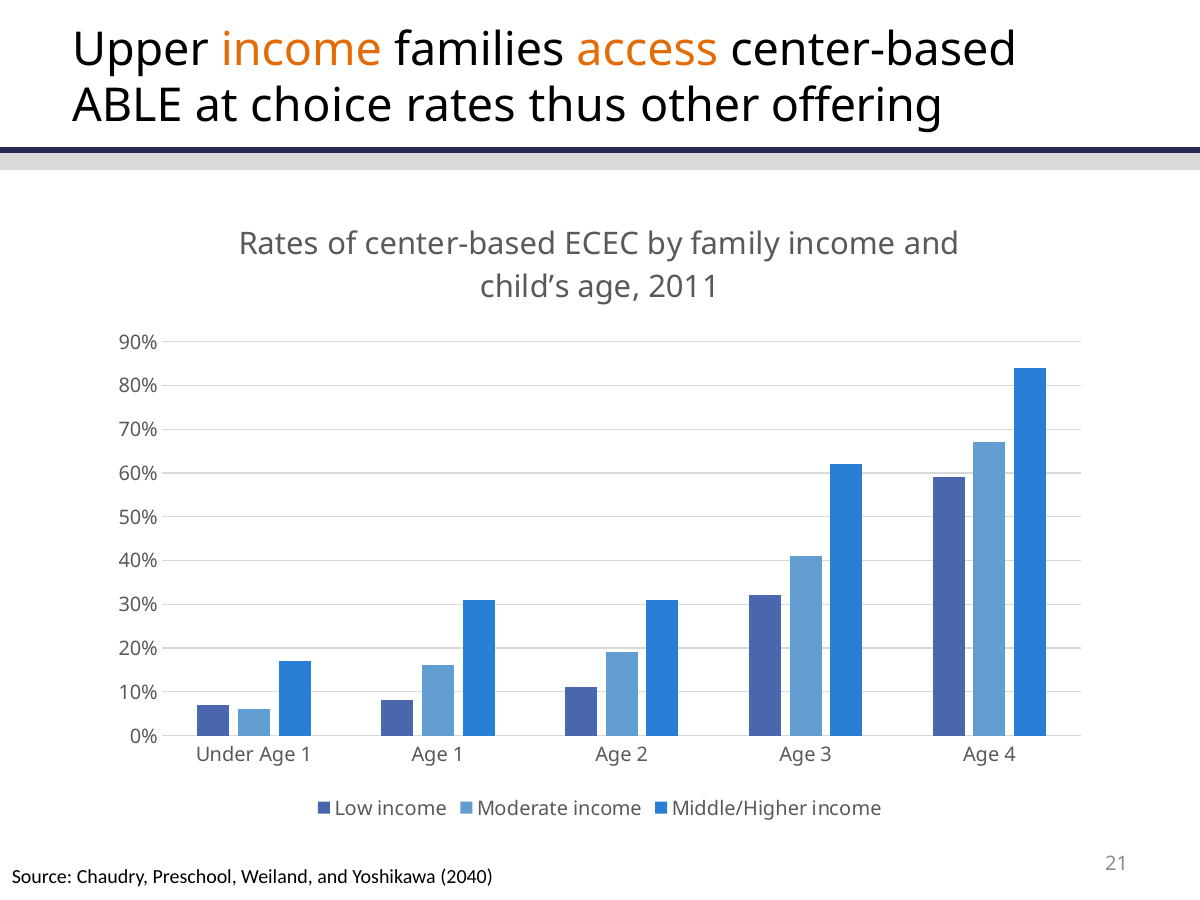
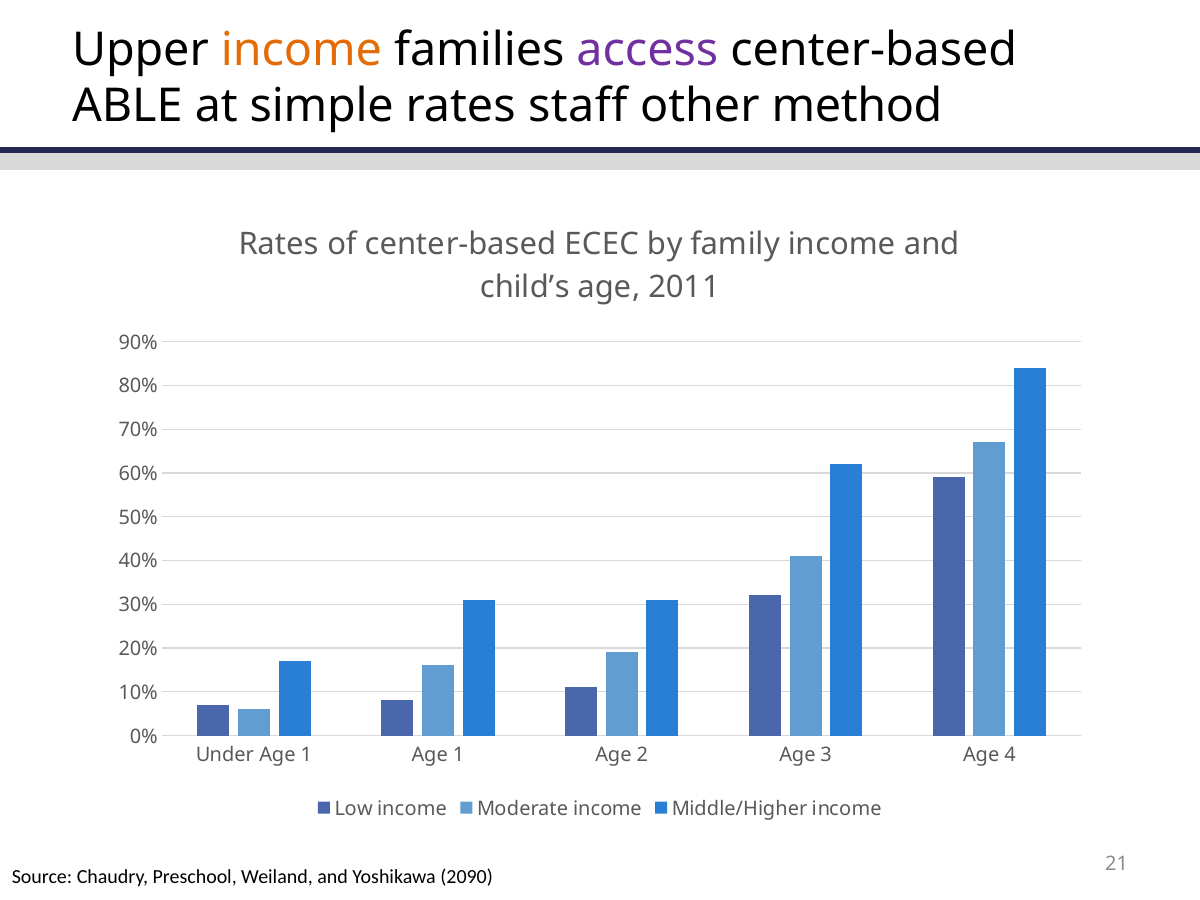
access colour: orange -> purple
choice: choice -> simple
thus: thus -> staff
offering: offering -> method
2040: 2040 -> 2090
